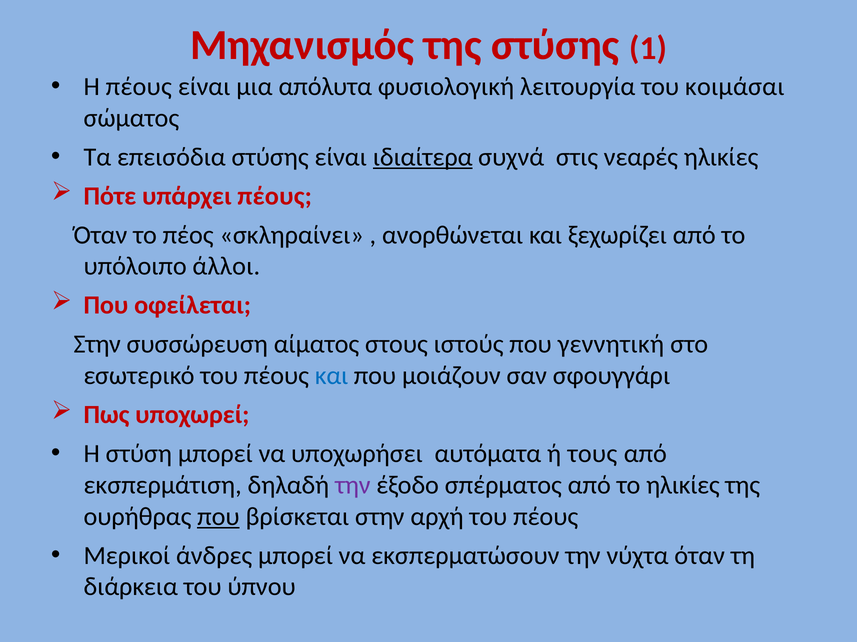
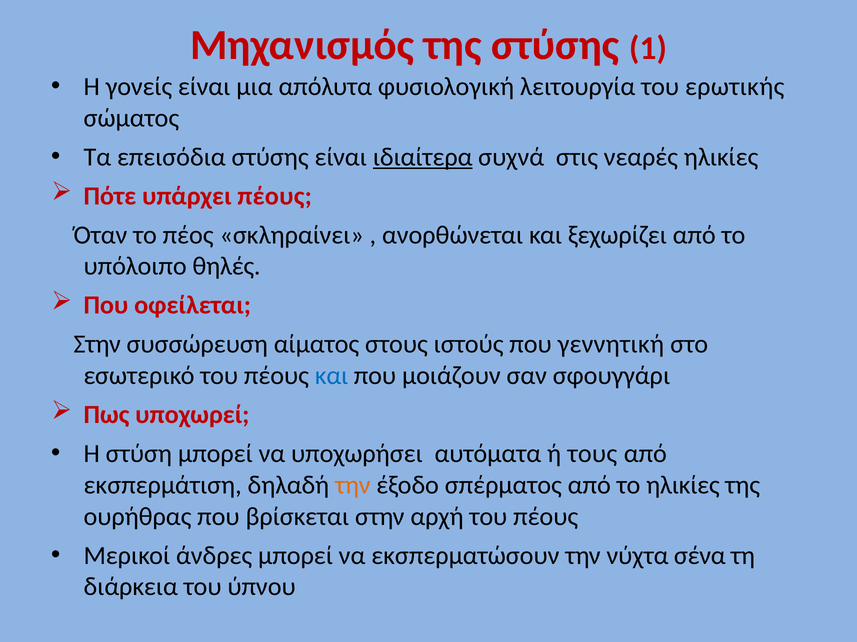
Η πέους: πέους -> γονείς
κοιμάσαι: κοιμάσαι -> ερωτικής
άλλοι: άλλοι -> θηλές
την at (353, 486) colour: purple -> orange
που at (218, 517) underline: present -> none
νύχτα όταν: όταν -> σένα
